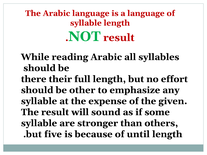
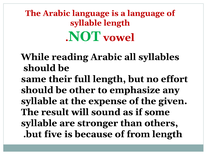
NOT result: result -> vowel
there: there -> same
until: until -> from
